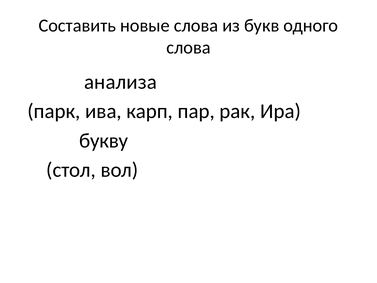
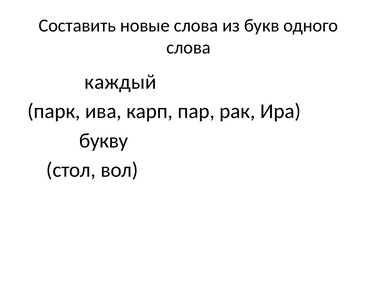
анализа: анализа -> каждый
